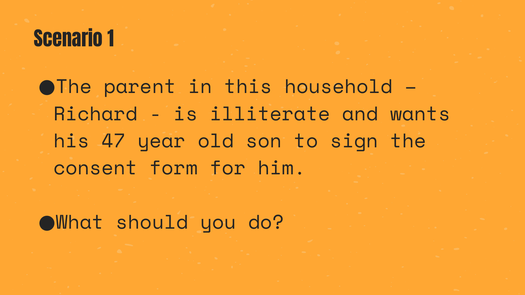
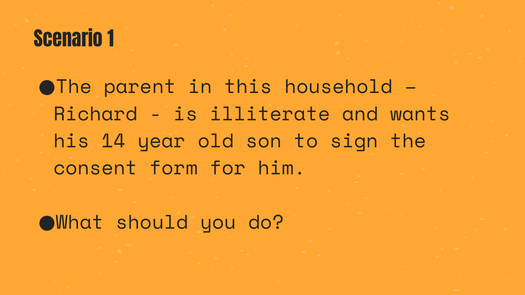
47: 47 -> 14
